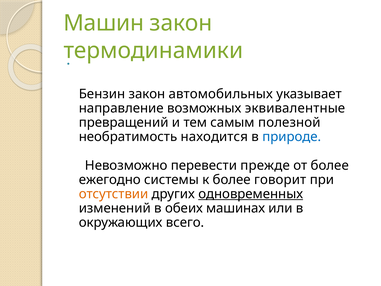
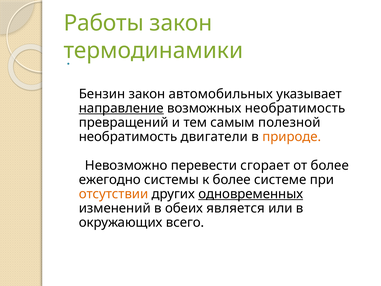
Машин: Машин -> Работы
направление underline: none -> present
возможных эквивалентные: эквивалентные -> необратимость
находится: находится -> двигатели
природе colour: blue -> orange
прежде: прежде -> сгорает
говорит: говорит -> системе
машинах: машинах -> является
